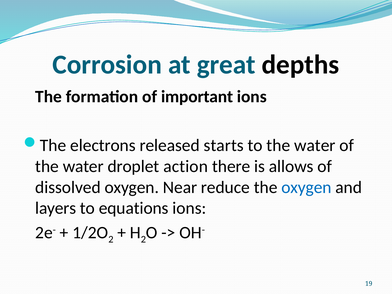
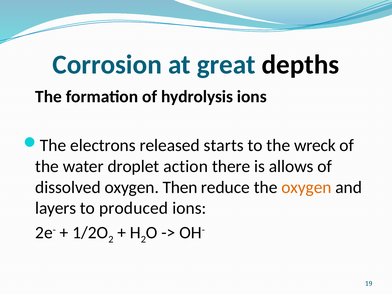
important: important -> hydrolysis
to the water: water -> wreck
Near: Near -> Then
oxygen at (306, 187) colour: blue -> orange
equations: equations -> produced
